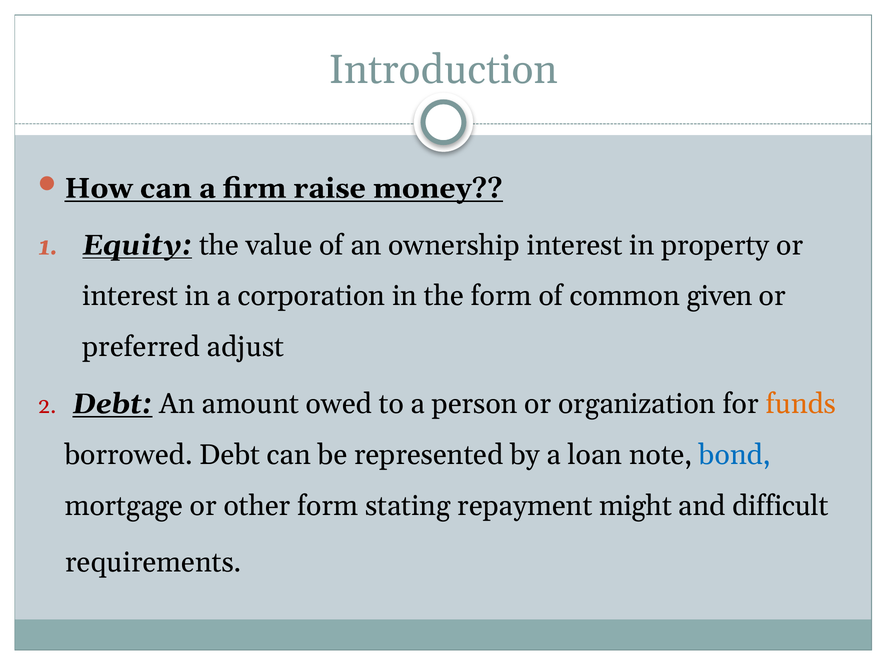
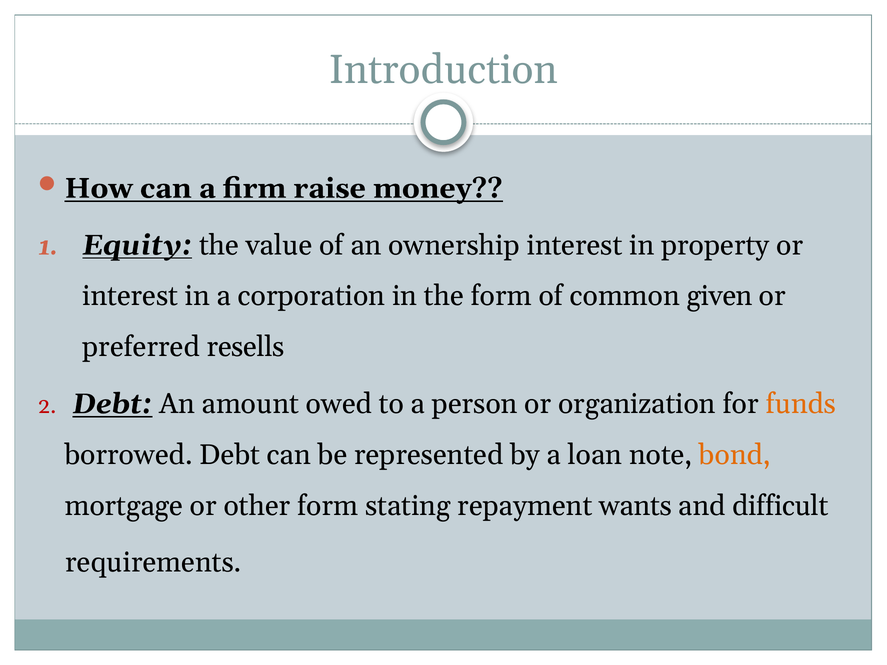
adjust: adjust -> resells
bond colour: blue -> orange
might: might -> wants
